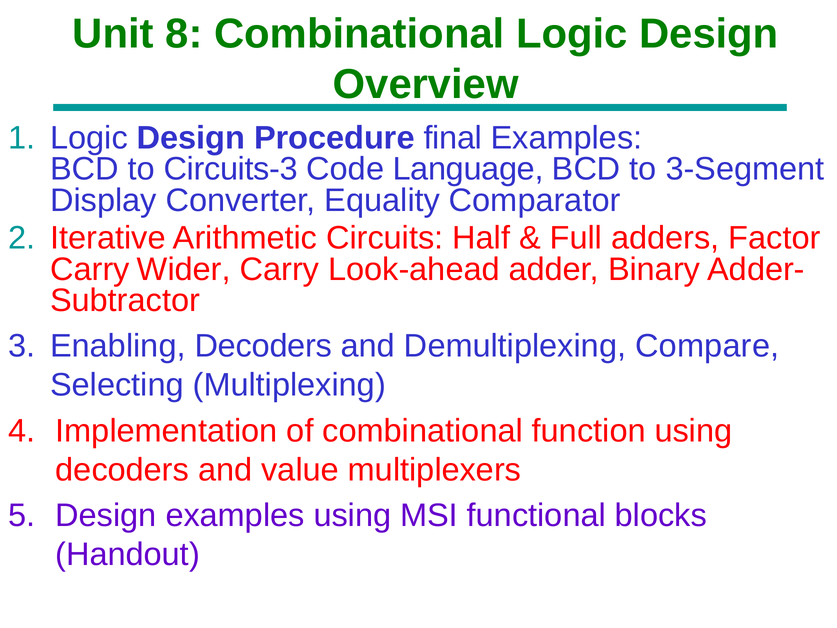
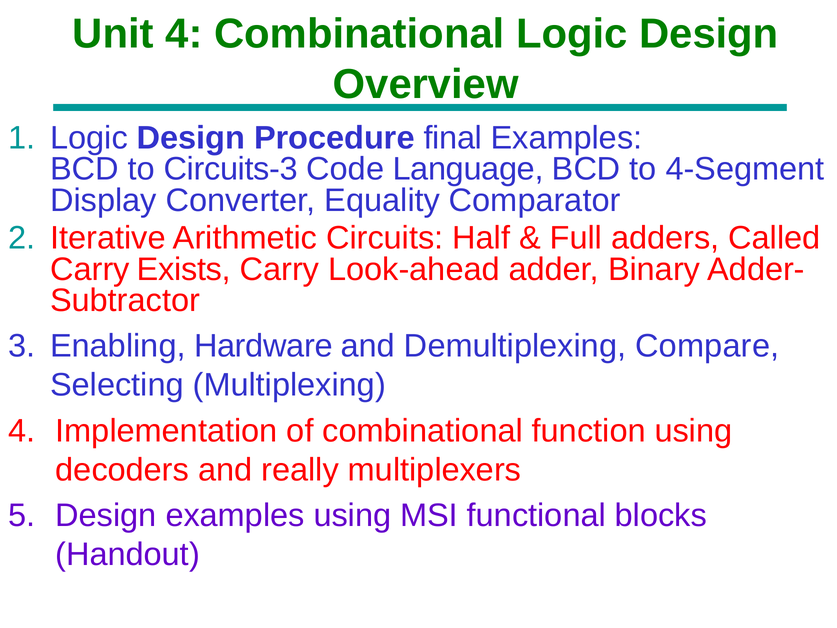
Unit 8: 8 -> 4
3-Segment: 3-Segment -> 4-Segment
Factor: Factor -> Called
Wider: Wider -> Exists
Enabling Decoders: Decoders -> Hardware
value: value -> really
